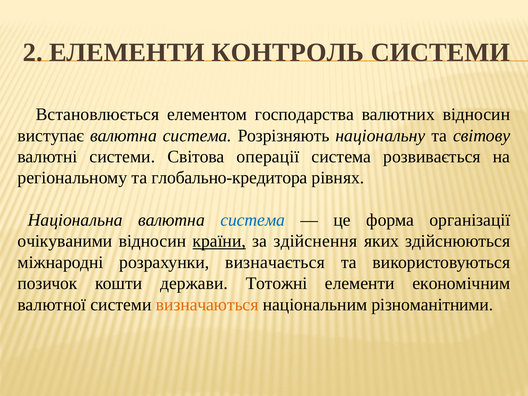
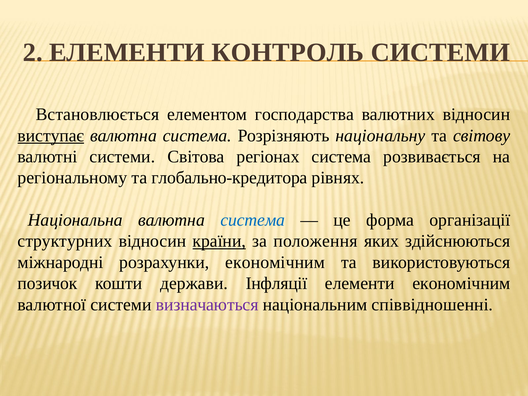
виступає underline: none -> present
операції: операції -> регіонах
очікуваними: очікуваними -> структурних
здійснення: здійснення -> положення
розрахунки визначається: визначається -> економічним
Тотожні: Тотожні -> Інфляції
визначаються colour: orange -> purple
різноманітними: різноманітними -> співвідношенні
